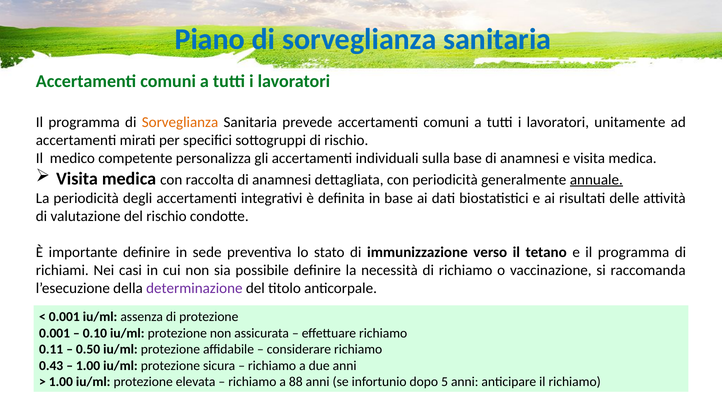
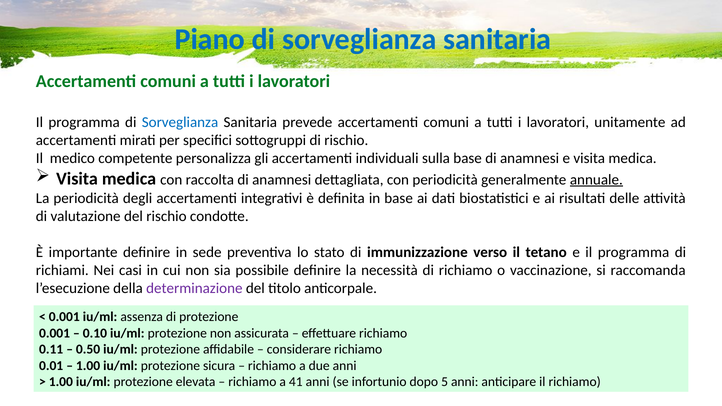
Sorveglianza at (180, 122) colour: orange -> blue
0.43: 0.43 -> 0.01
88: 88 -> 41
